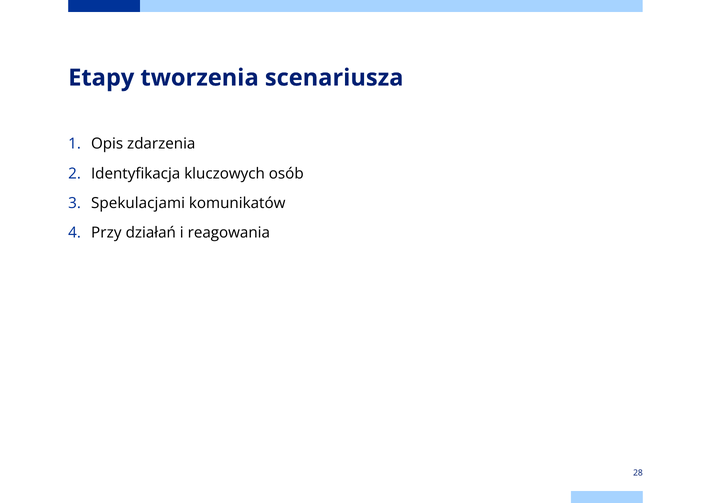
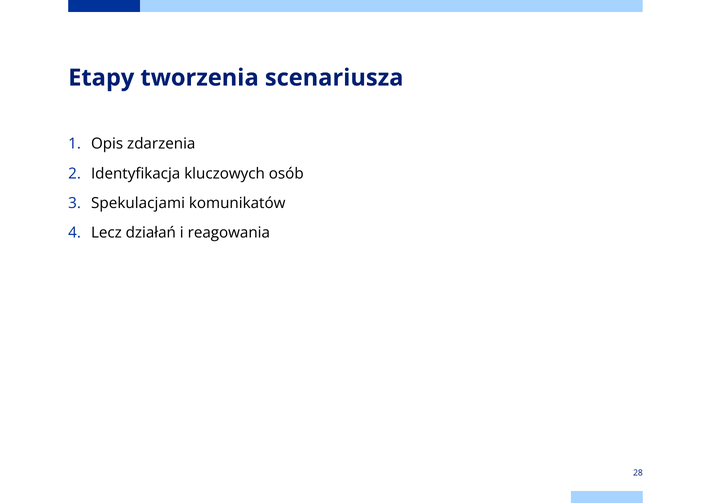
Przy: Przy -> Lecz
